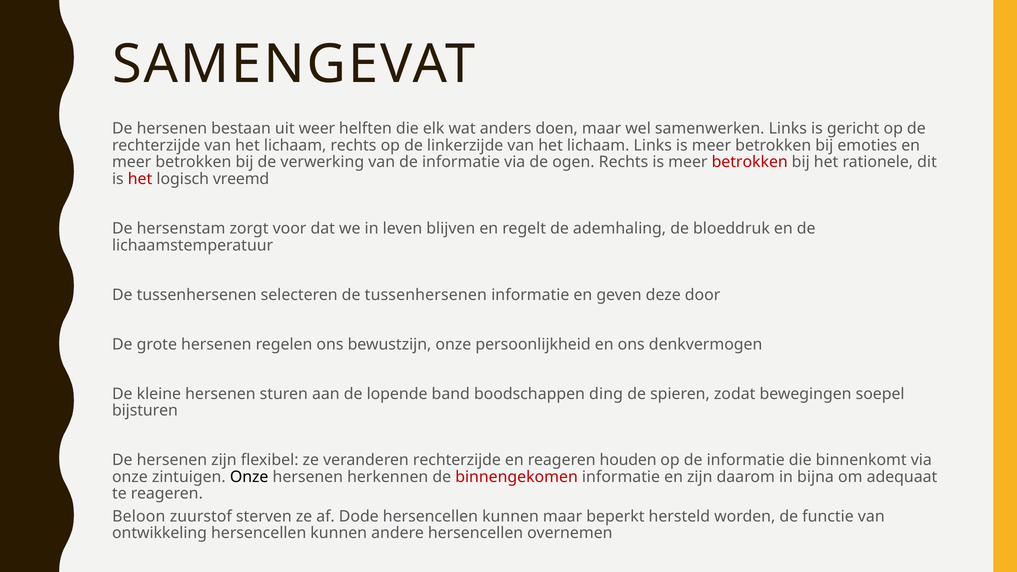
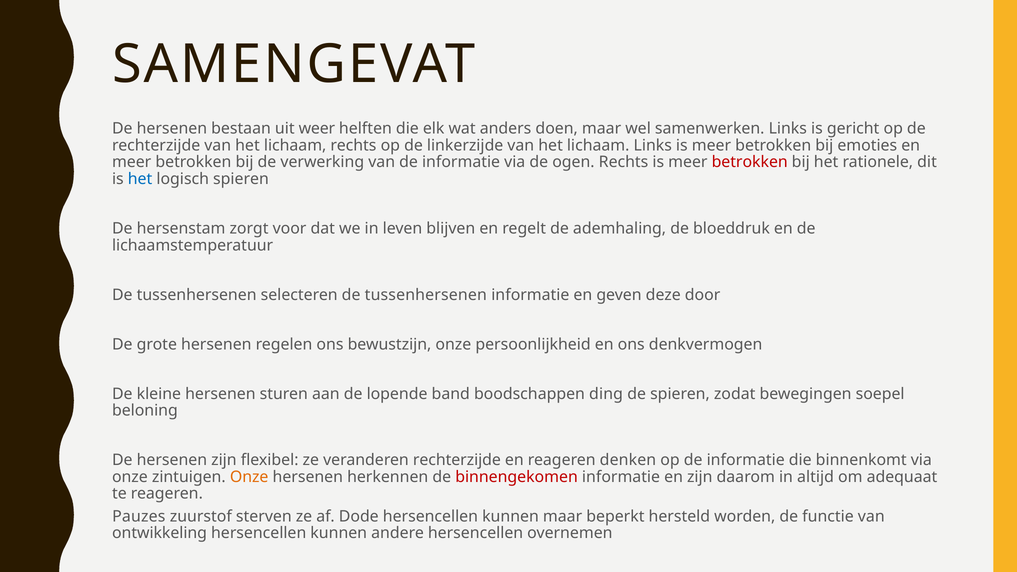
het at (140, 179) colour: red -> blue
logisch vreemd: vreemd -> spieren
bijsturen: bijsturen -> beloning
houden: houden -> denken
Onze at (249, 477) colour: black -> orange
bijna: bijna -> altijd
Beloon: Beloon -> Pauzes
